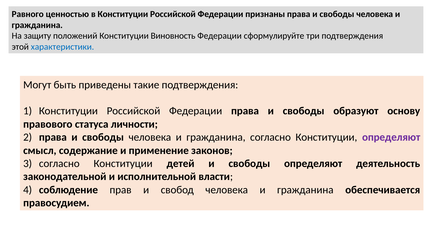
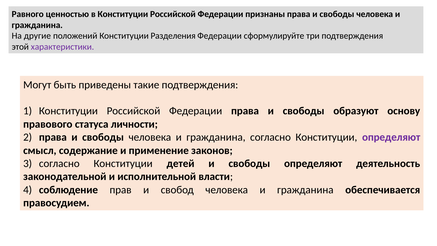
защиту: защиту -> другие
Виновность: Виновность -> Разделения
характеристики colour: blue -> purple
